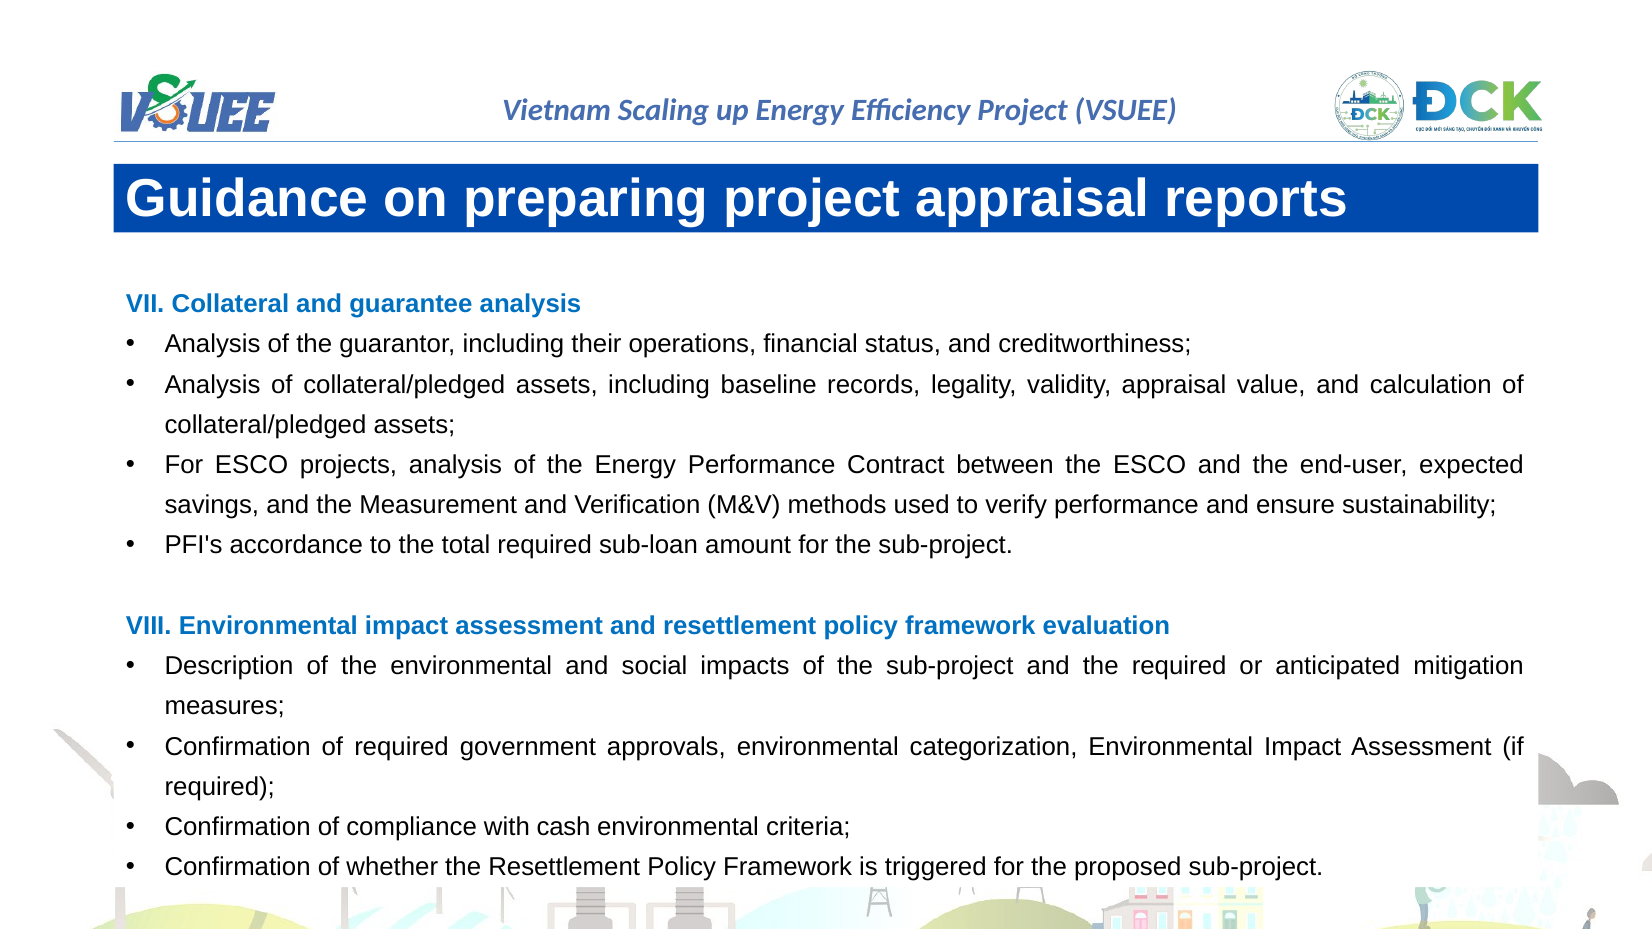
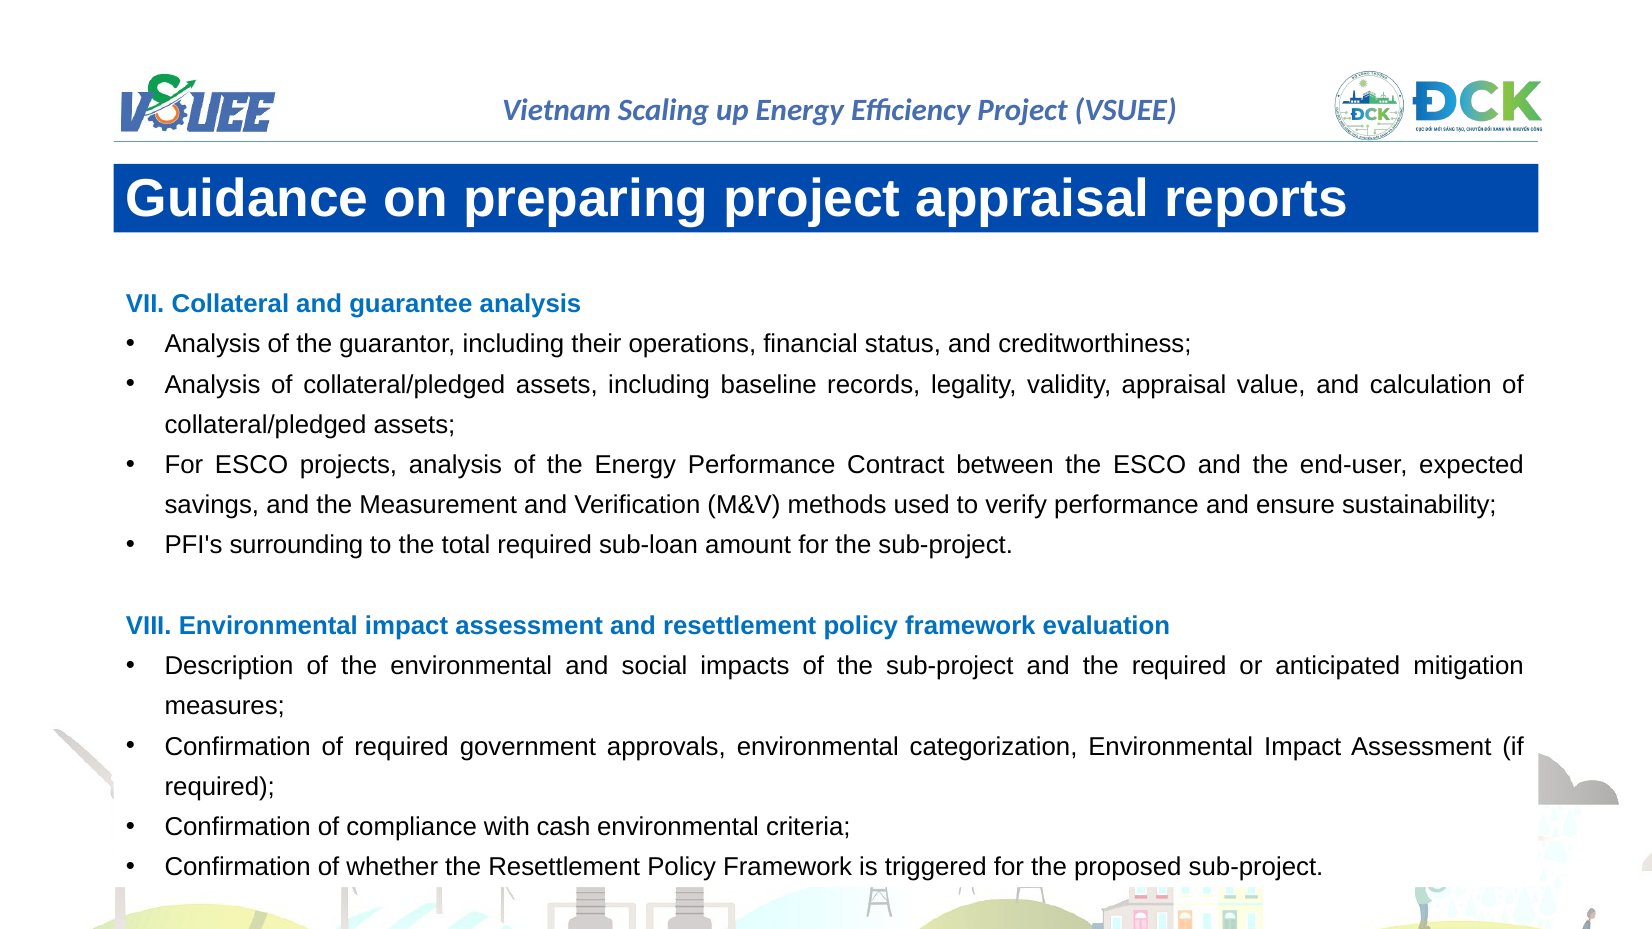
accordance: accordance -> surrounding
